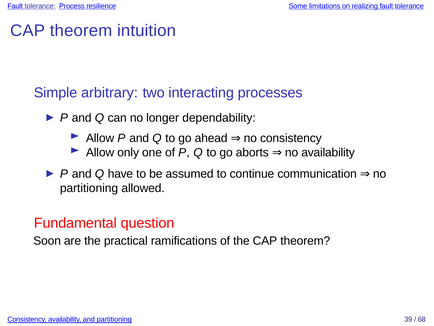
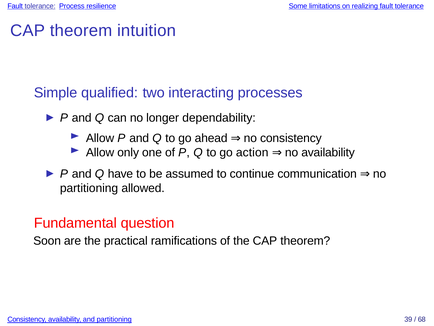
arbitrary: arbitrary -> qualified
aborts: aborts -> action
